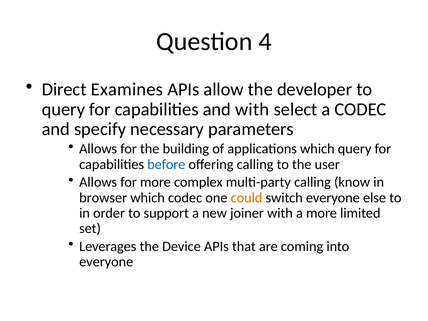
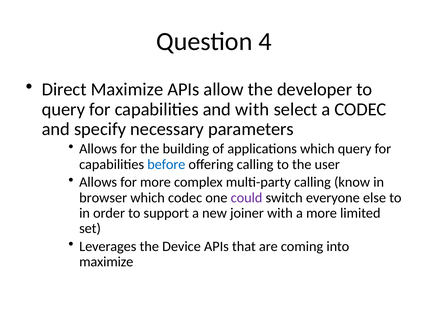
Direct Examines: Examines -> Maximize
could colour: orange -> purple
everyone at (106, 262): everyone -> maximize
